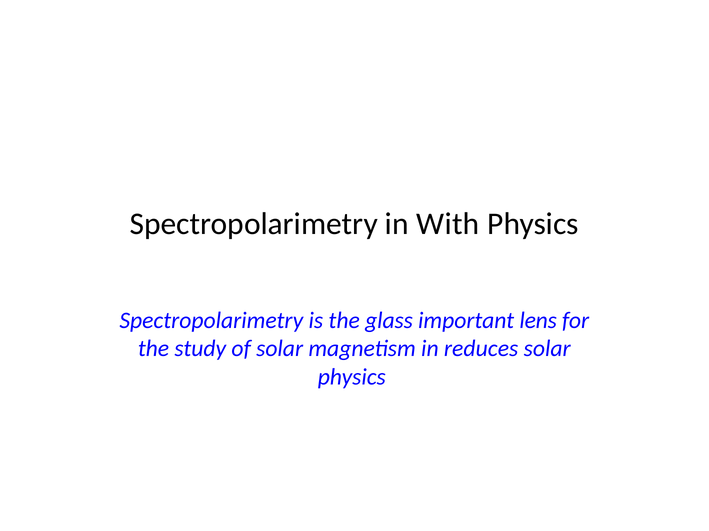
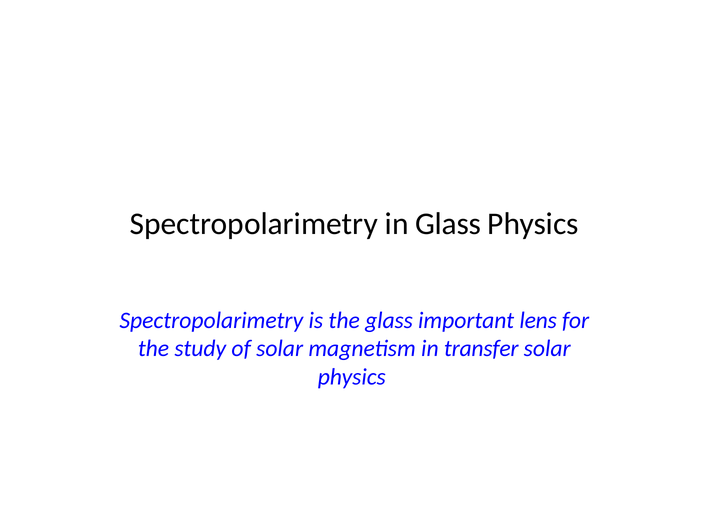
in With: With -> Glass
reduces: reduces -> transfer
